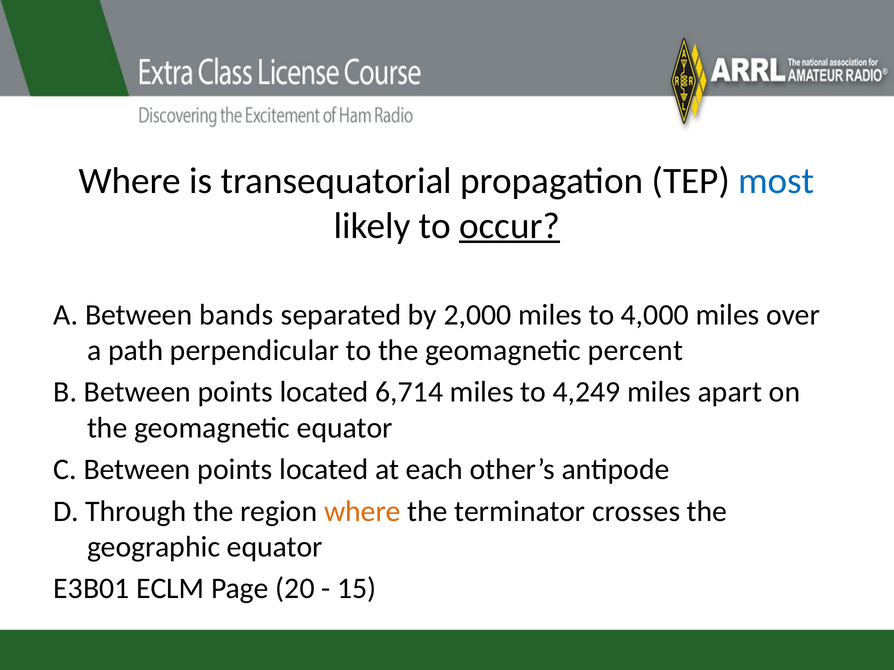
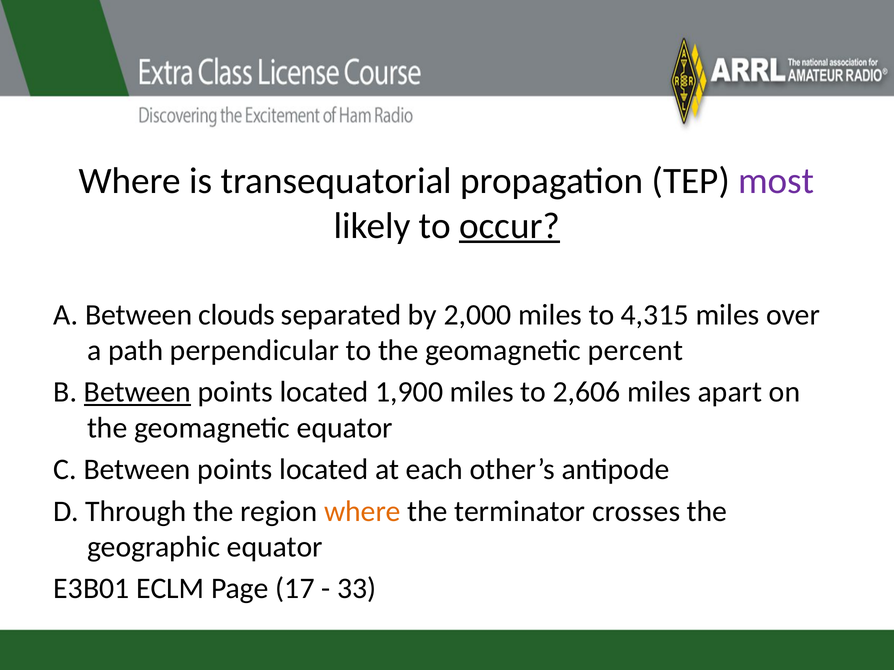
most colour: blue -> purple
bands: bands -> clouds
4,000: 4,000 -> 4,315
Between at (137, 392) underline: none -> present
6,714: 6,714 -> 1,900
4,249: 4,249 -> 2,606
20: 20 -> 17
15: 15 -> 33
